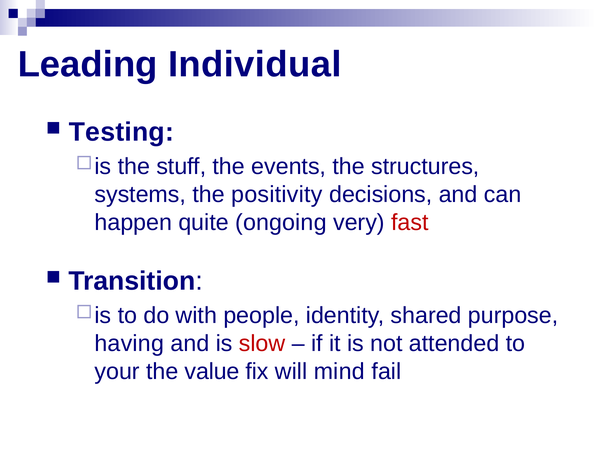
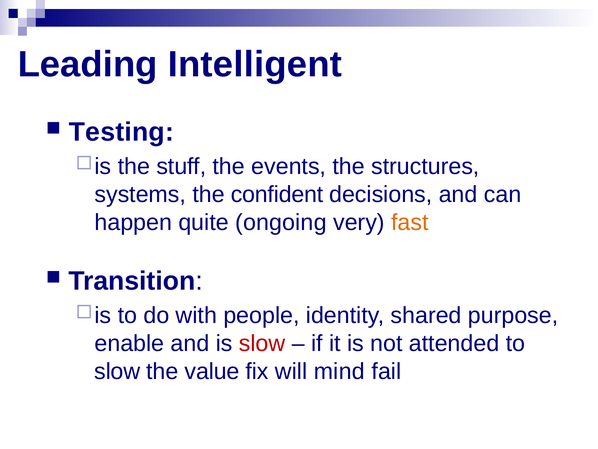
Individual: Individual -> Intelligent
positivity: positivity -> confident
fast colour: red -> orange
having: having -> enable
your at (117, 371): your -> slow
